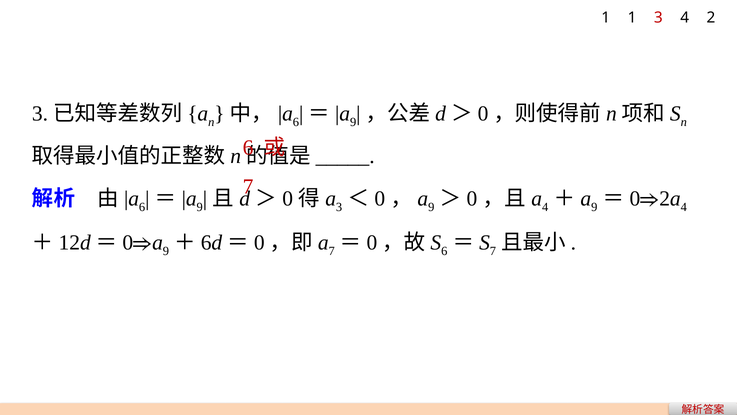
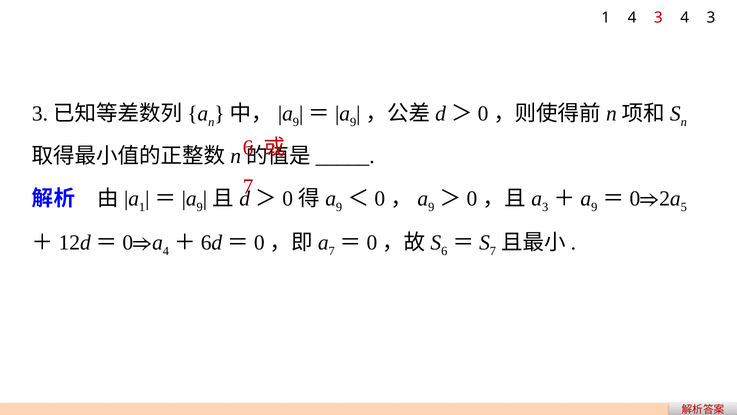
1 1: 1 -> 4
3 4 2: 2 -> 3
6 at (296, 122): 6 -> 9
4 at (684, 207): 4 -> 5
6 at (142, 207): 6 -> 1
3 at (339, 207): 3 -> 9
4 at (545, 207): 4 -> 3
9 at (166, 251): 9 -> 4
